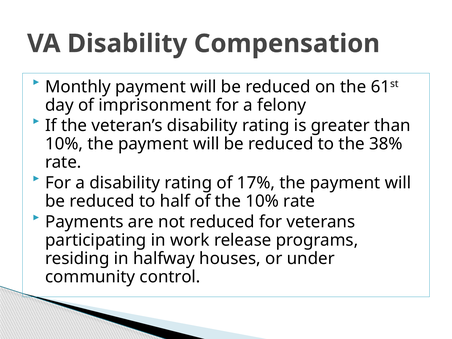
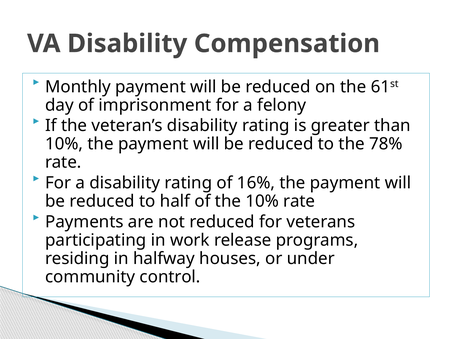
38%: 38% -> 78%
17%: 17% -> 16%
